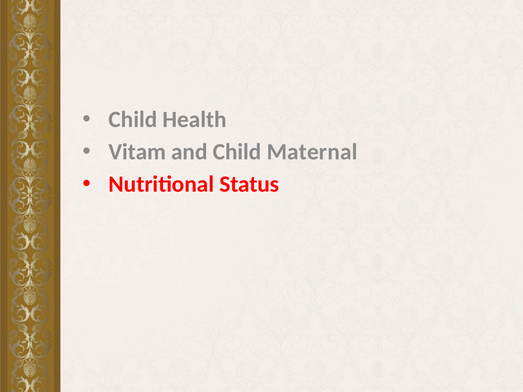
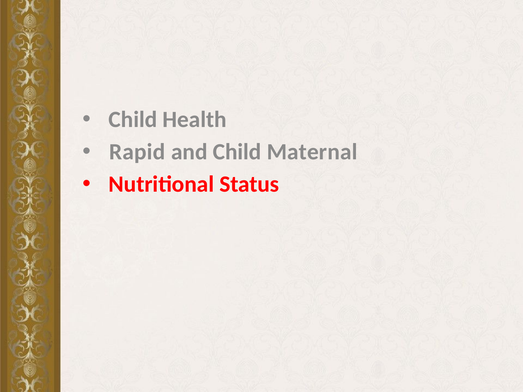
Vitam: Vitam -> Rapid
